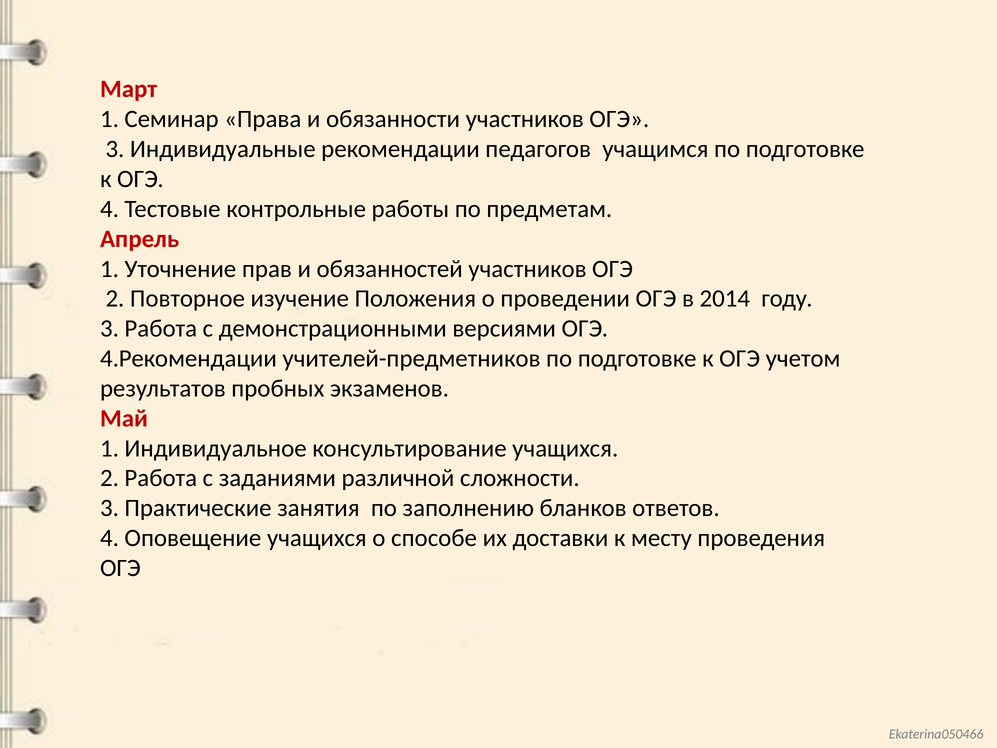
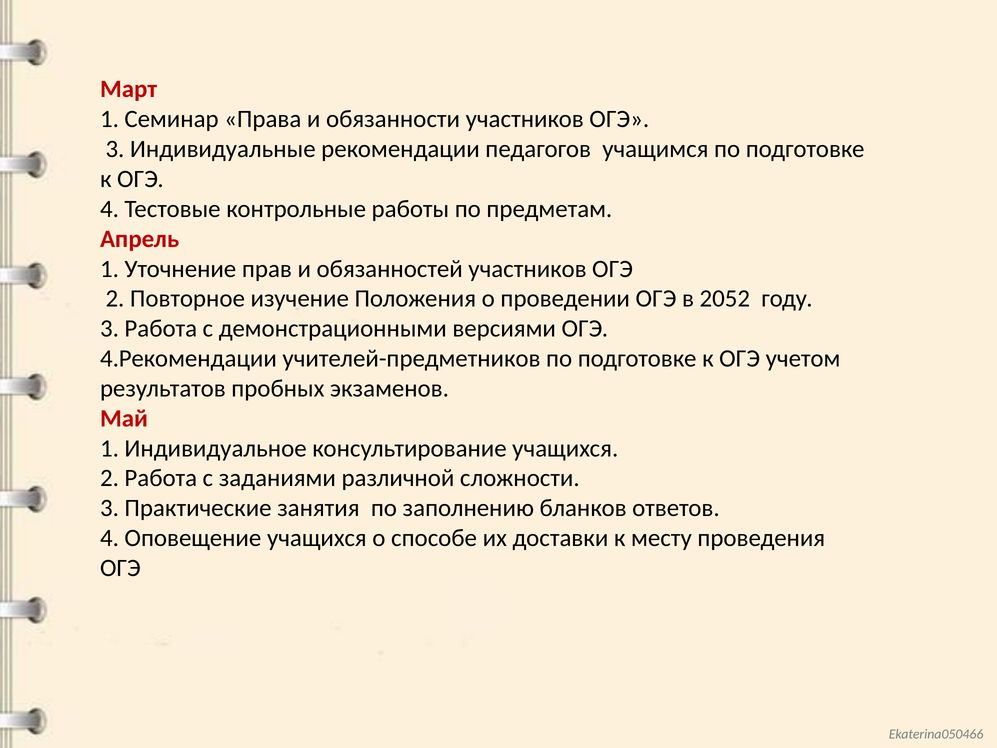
2014: 2014 -> 2052
